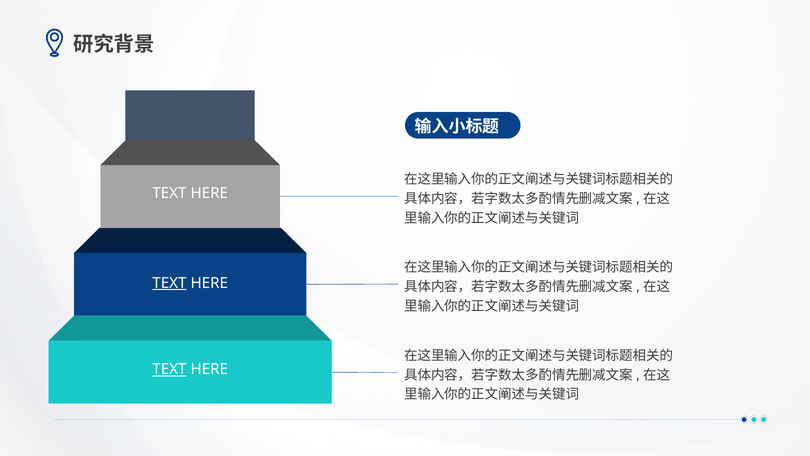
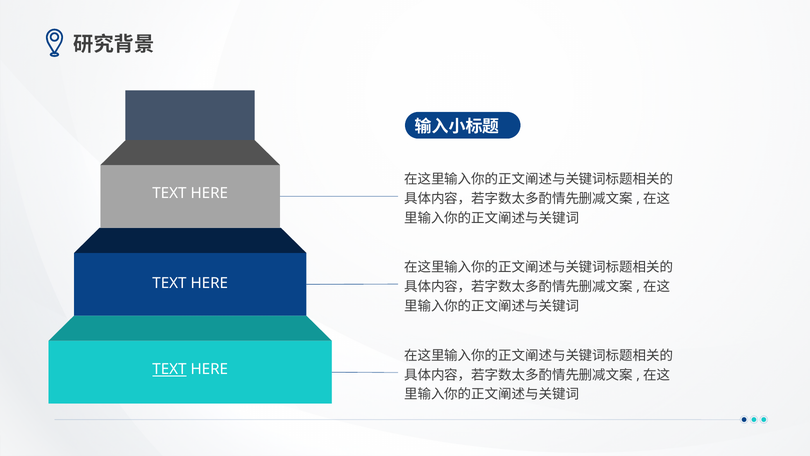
TEXT at (169, 283) underline: present -> none
